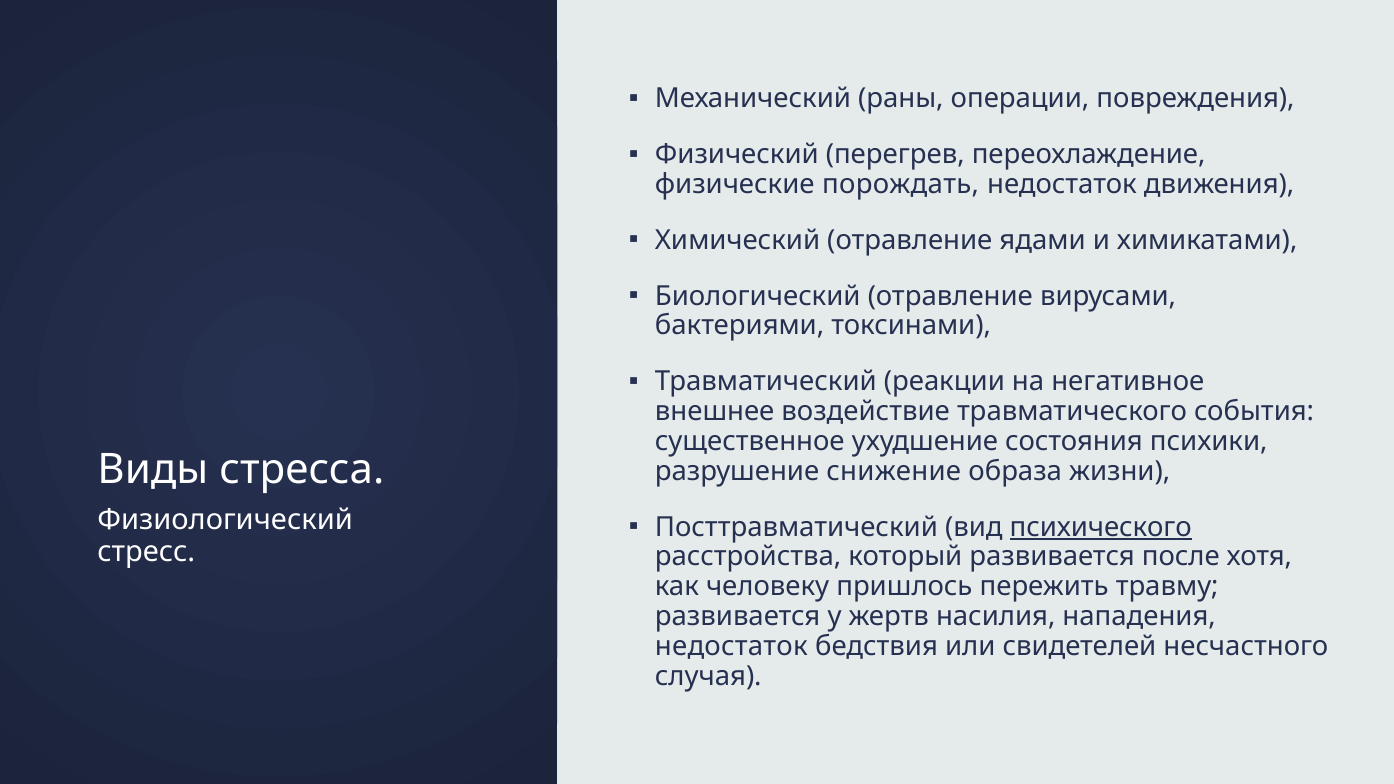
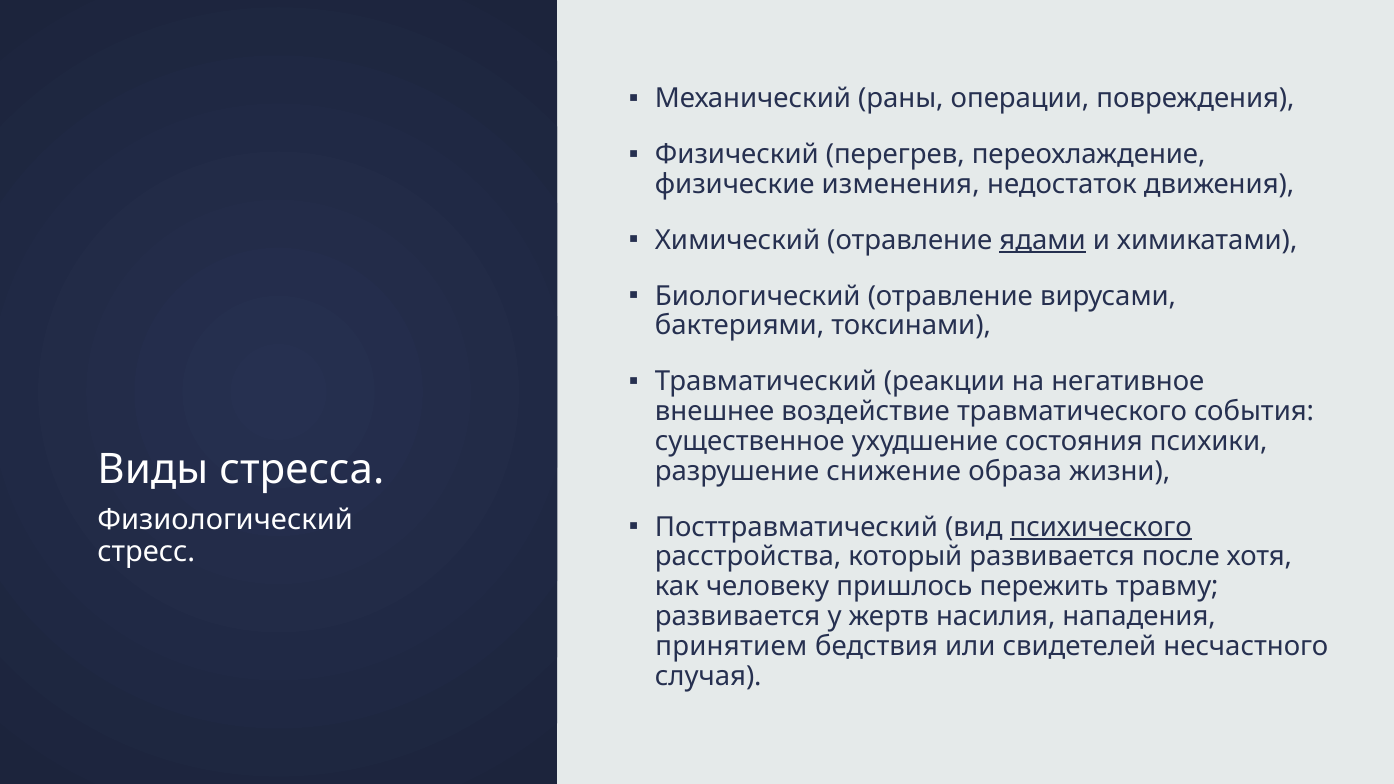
порождать: порождать -> изменения
ядами underline: none -> present
недостаток at (731, 646): недостаток -> принятием
